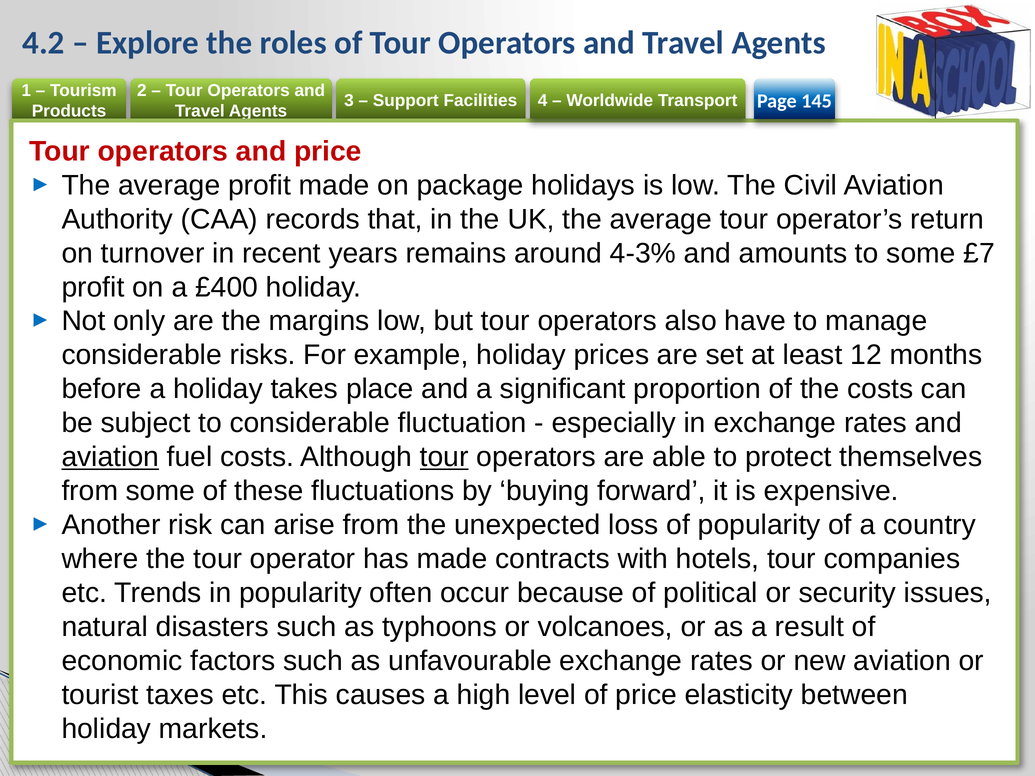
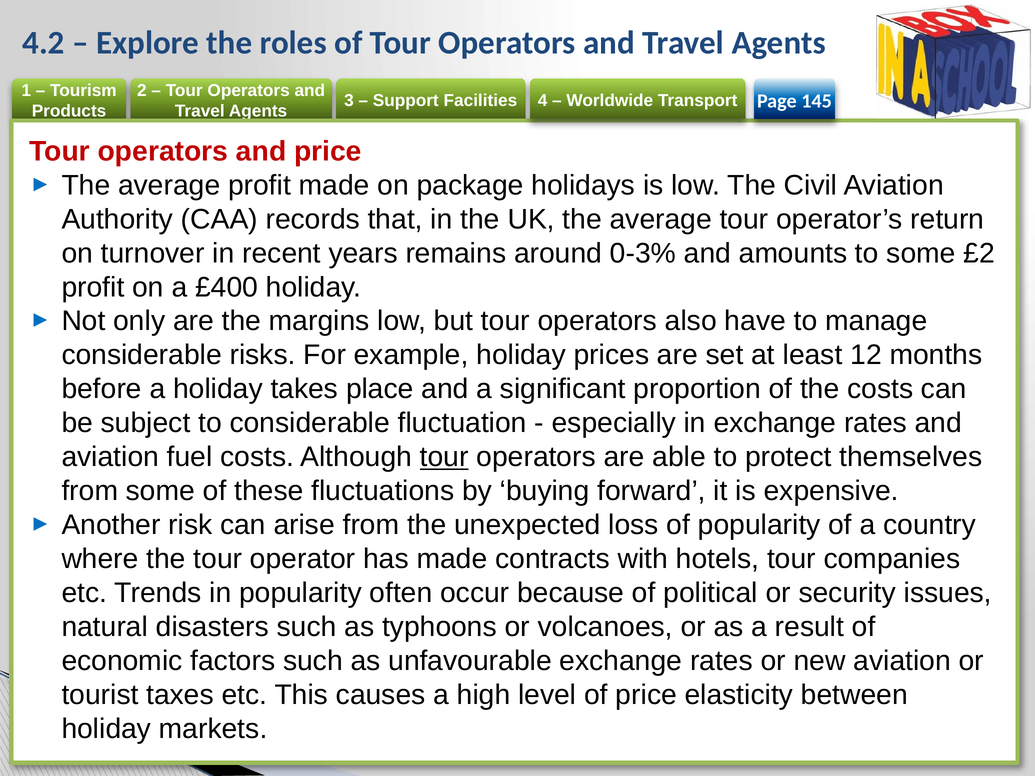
4-3%: 4-3% -> 0-3%
£7: £7 -> £2
aviation at (110, 457) underline: present -> none
